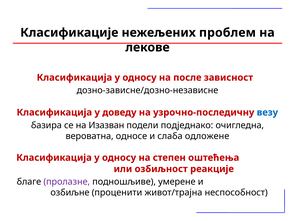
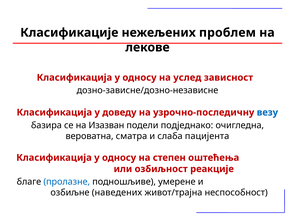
после: после -> услед
односе: односе -> сматра
одложене: одложене -> пацијента
пролазне colour: purple -> blue
проценити: проценити -> наведених
